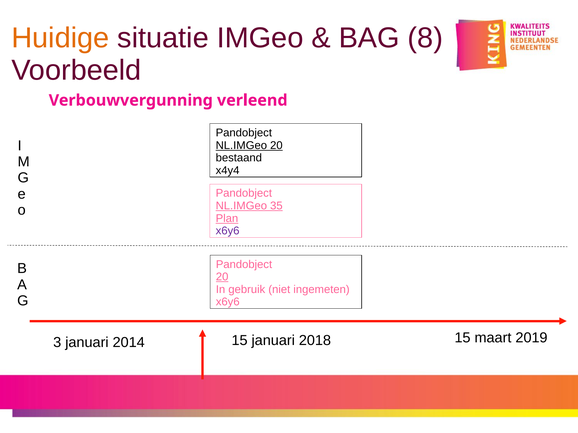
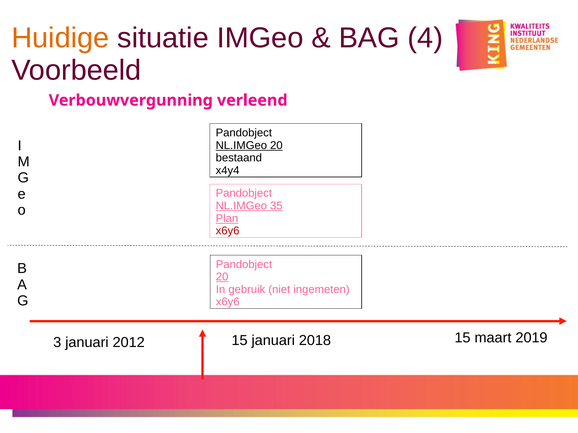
8: 8 -> 4
x6y6 at (228, 231) colour: purple -> red
2014: 2014 -> 2012
